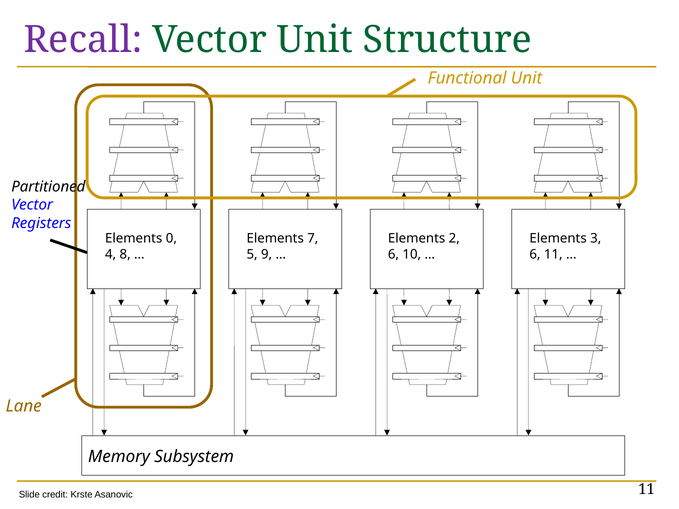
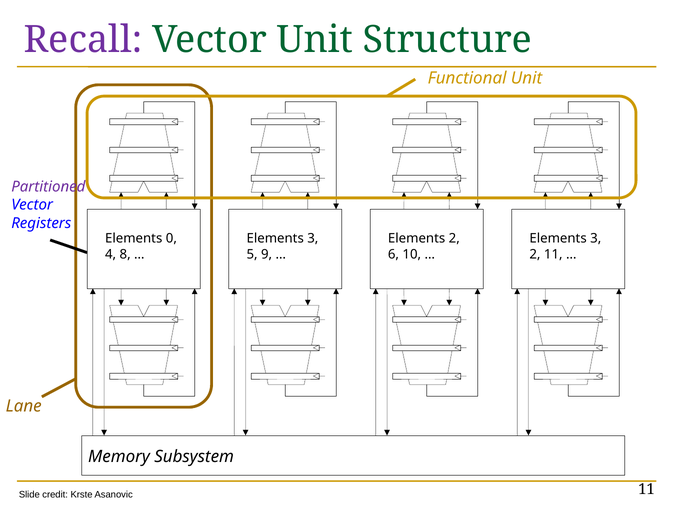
Partitioned colour: black -> purple
7 at (313, 239): 7 -> 3
6 at (535, 254): 6 -> 2
